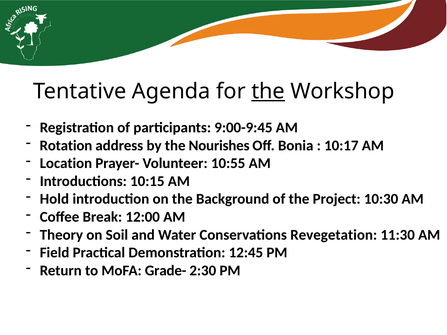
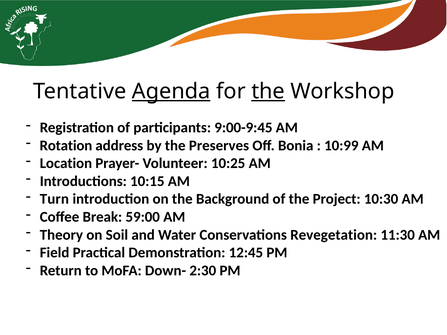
Agenda underline: none -> present
Nourishes: Nourishes -> Preserves
10:17: 10:17 -> 10:99
10:55: 10:55 -> 10:25
Hold: Hold -> Turn
12:00: 12:00 -> 59:00
Grade-: Grade- -> Down-
